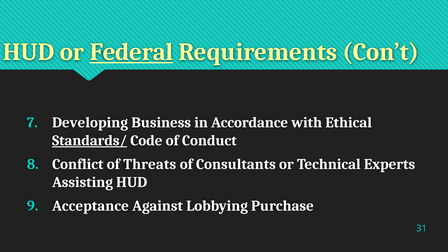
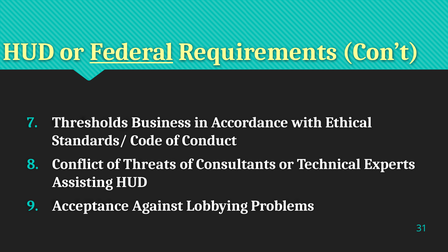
Developing: Developing -> Thresholds
Standards/ underline: present -> none
Purchase: Purchase -> Problems
